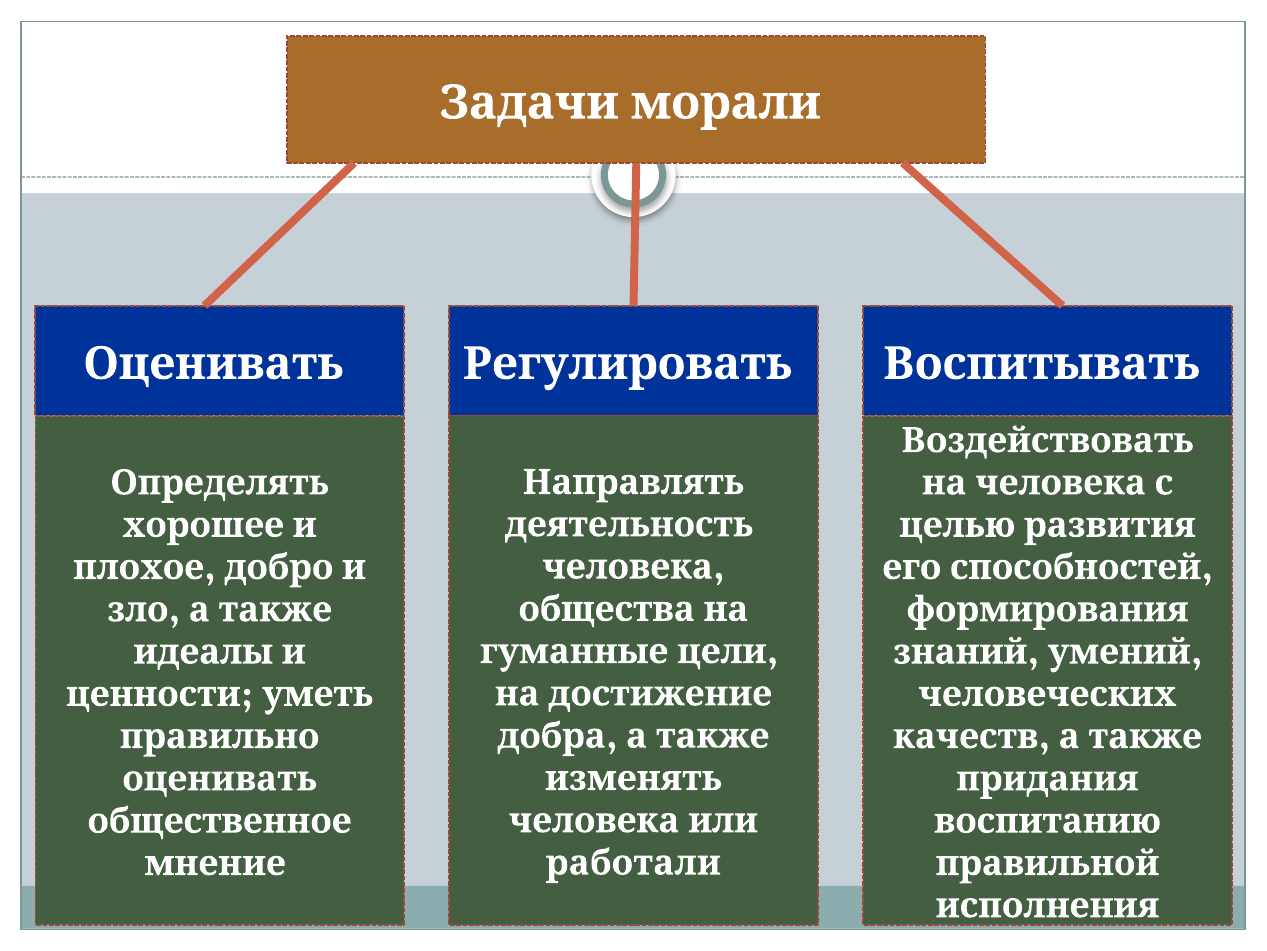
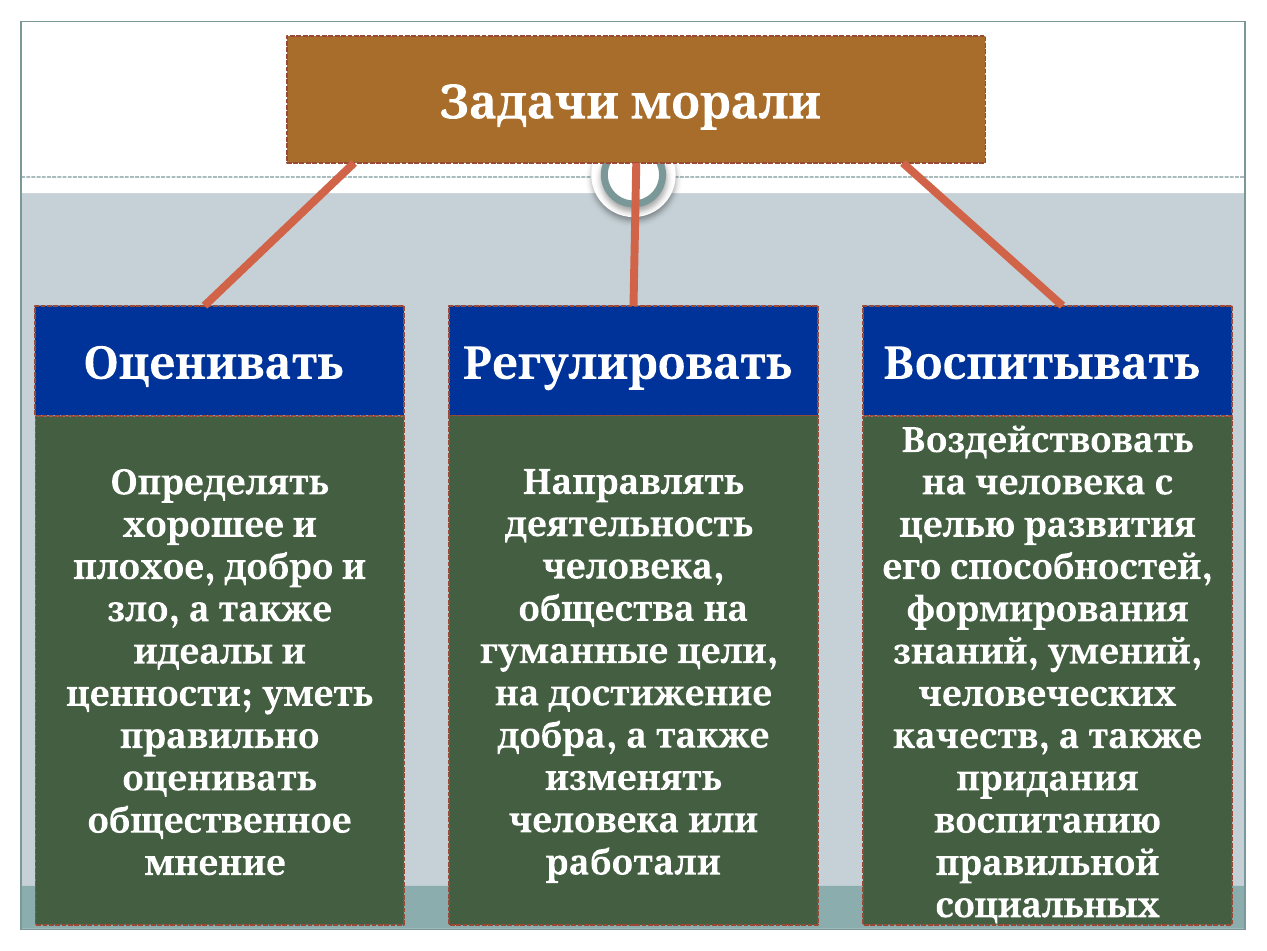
исполнения: исполнения -> социальных
